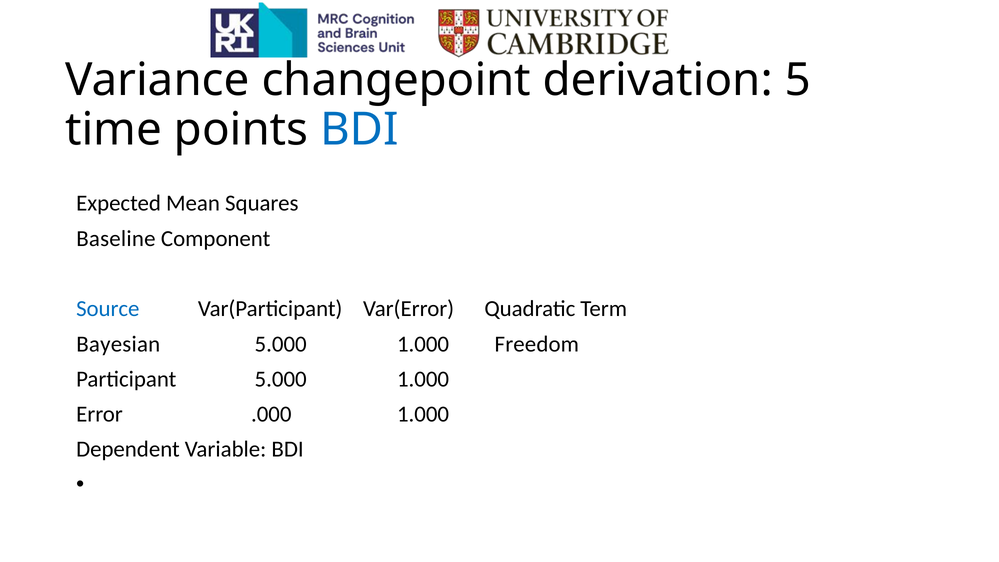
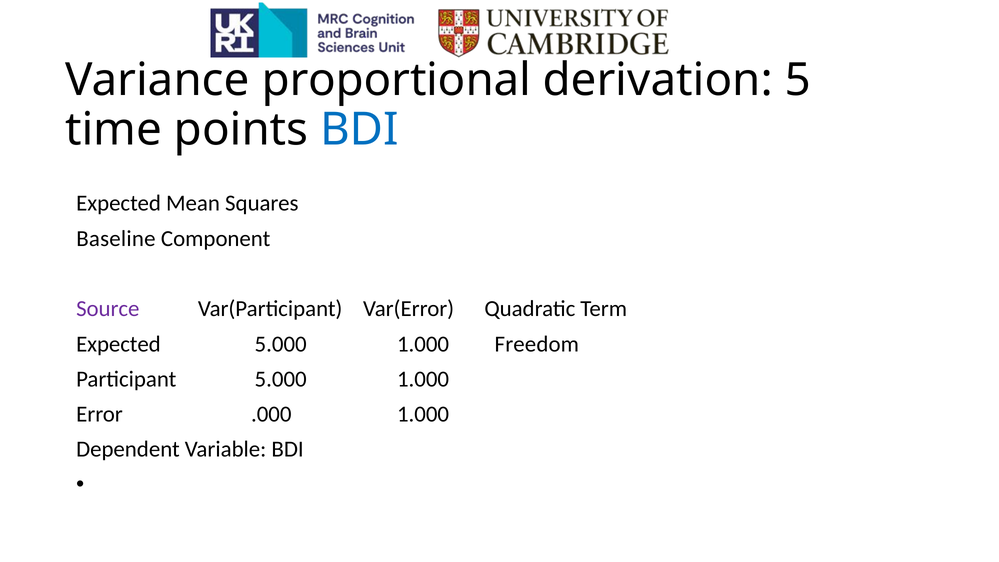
changepoint: changepoint -> proportional
Source colour: blue -> purple
Bayesian at (118, 344): Bayesian -> Expected
